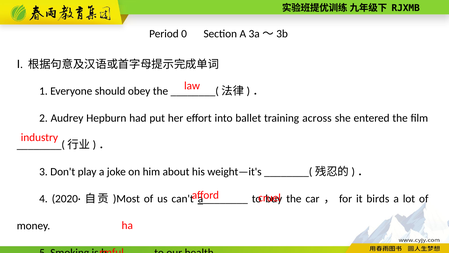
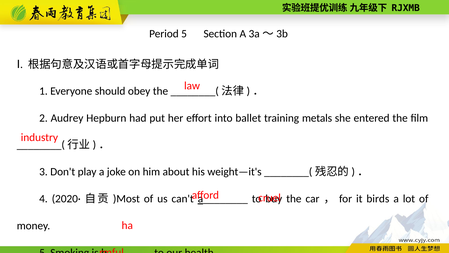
Period 0: 0 -> 5
across: across -> metals
